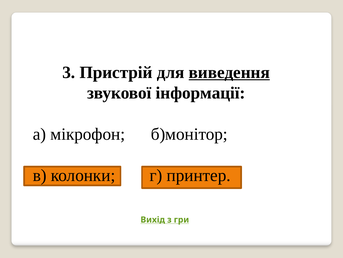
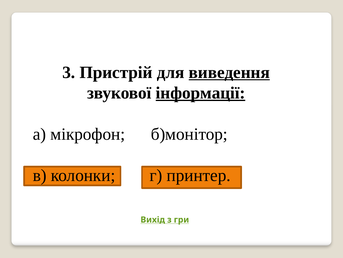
інформації underline: none -> present
